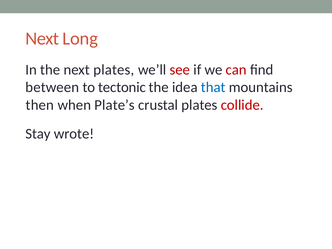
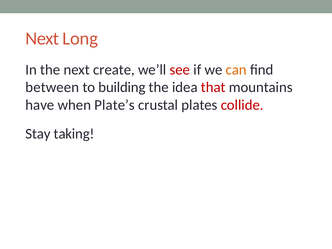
next plates: plates -> create
can colour: red -> orange
tectonic: tectonic -> building
that colour: blue -> red
then: then -> have
wrote: wrote -> taking
